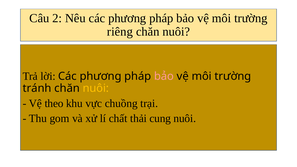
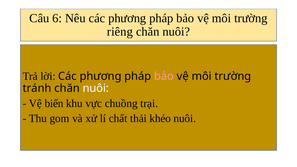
2: 2 -> 6
nuôi at (96, 88) colour: yellow -> white
theo: theo -> biến
cung: cung -> khéo
